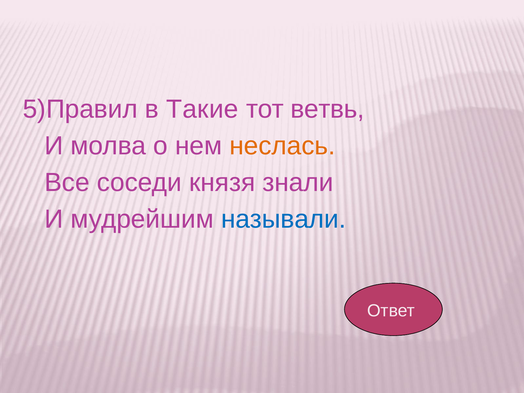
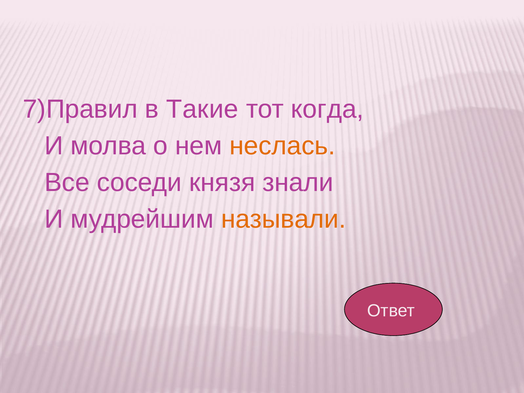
5)Правил: 5)Правил -> 7)Правил
ветвь: ветвь -> когда
называли colour: blue -> orange
